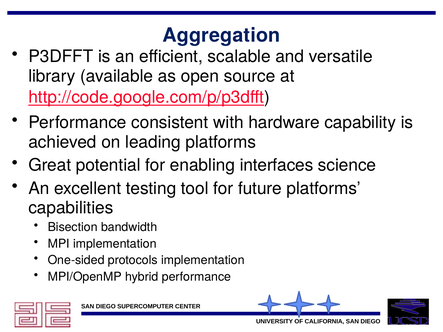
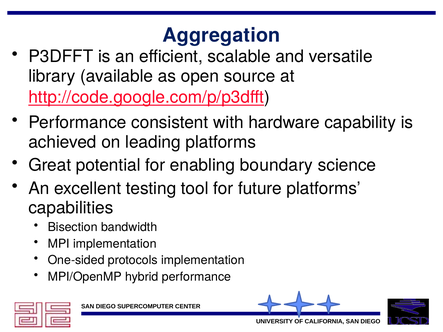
interfaces: interfaces -> boundary
